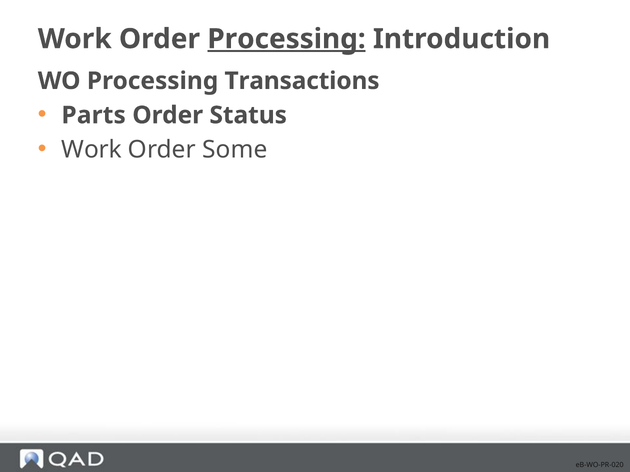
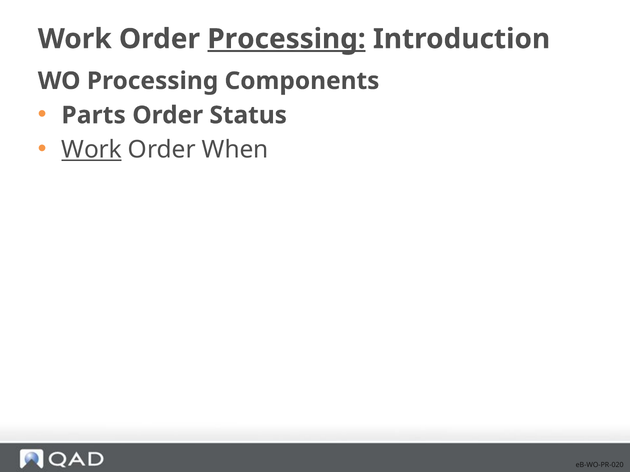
Transactions: Transactions -> Components
Work at (92, 150) underline: none -> present
Some: Some -> When
